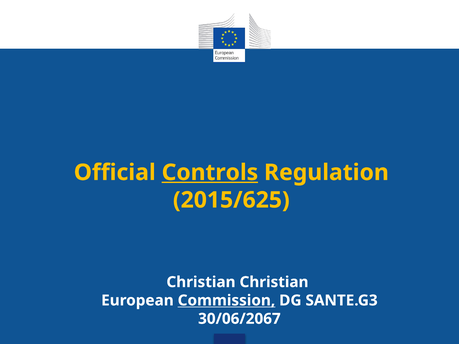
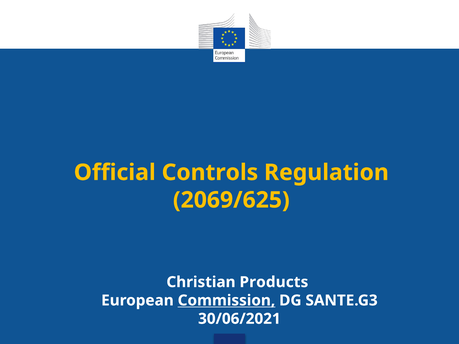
Controls underline: present -> none
2015/625: 2015/625 -> 2069/625
Christian Christian: Christian -> Products
30/06/2067: 30/06/2067 -> 30/06/2021
